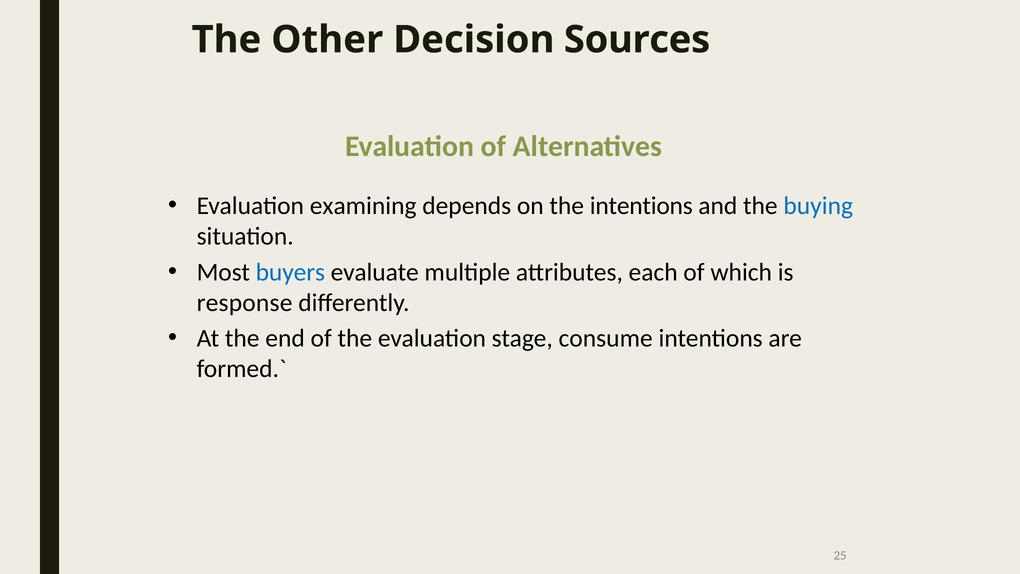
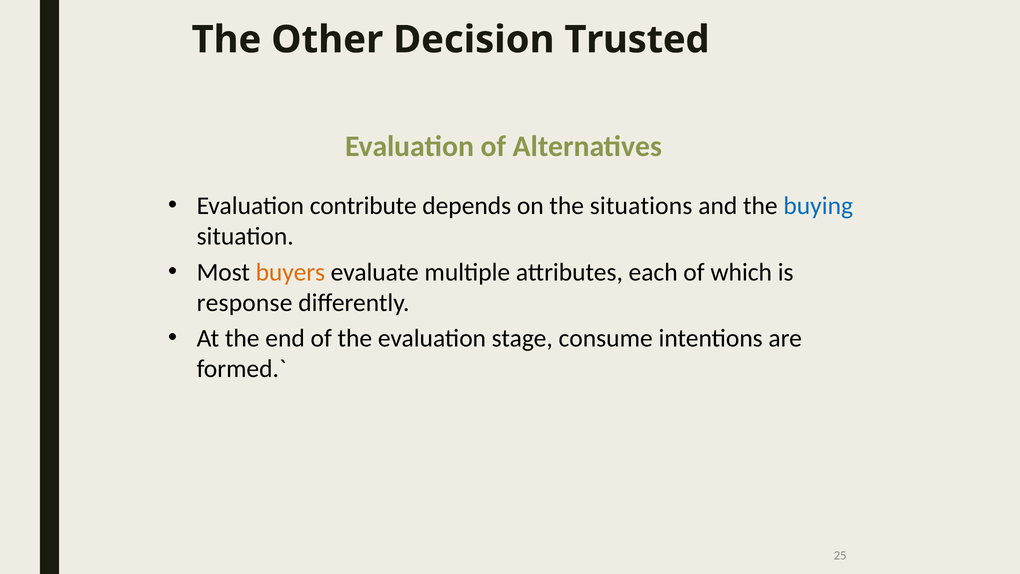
Sources: Sources -> Trusted
examining: examining -> contribute
the intentions: intentions -> situations
buyers colour: blue -> orange
